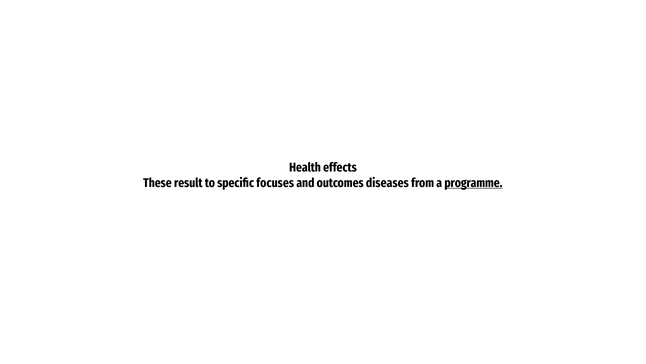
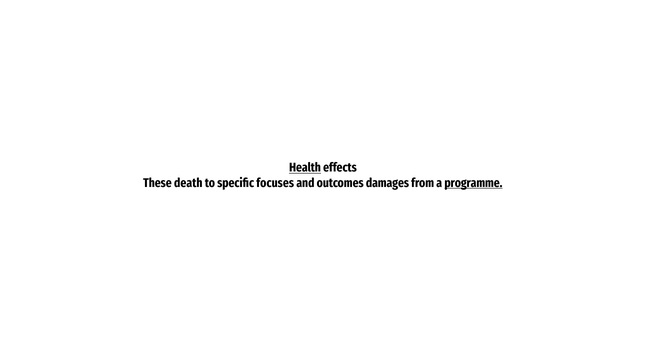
Health underline: none -> present
result: result -> death
diseases: diseases -> damages
